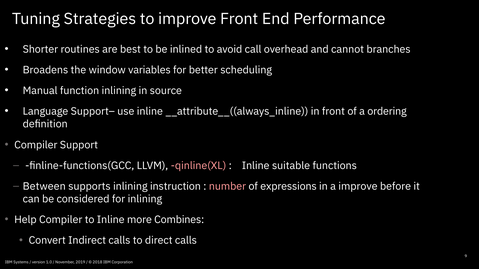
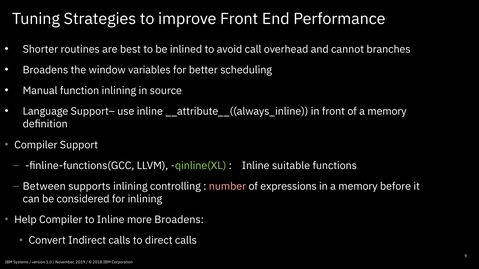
of a ordering: ordering -> memory
qinline(XL colour: pink -> light green
instruction: instruction -> controlling
in a improve: improve -> memory
more Combines: Combines -> Broadens
